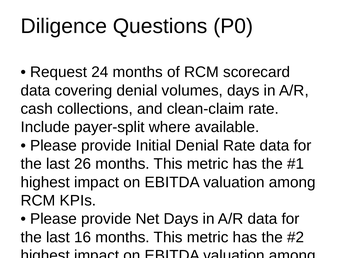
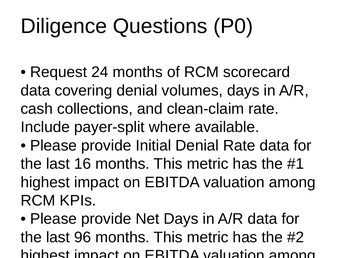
26: 26 -> 16
16: 16 -> 96
